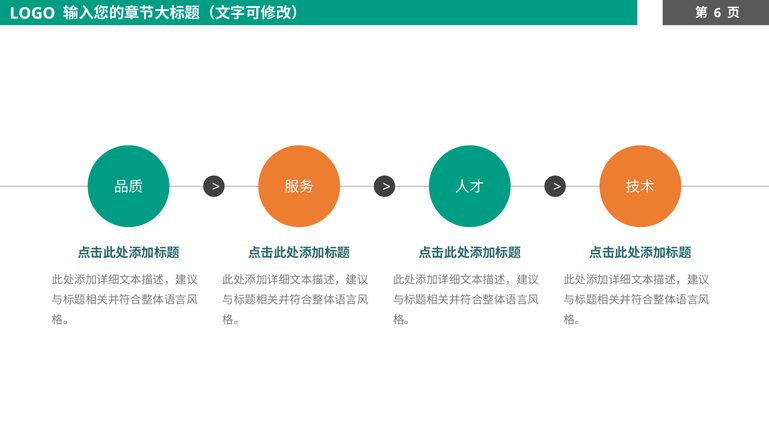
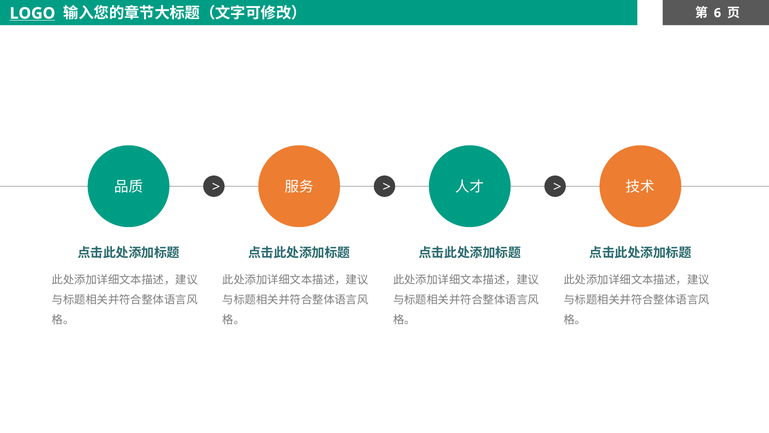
LOGO underline: none -> present
